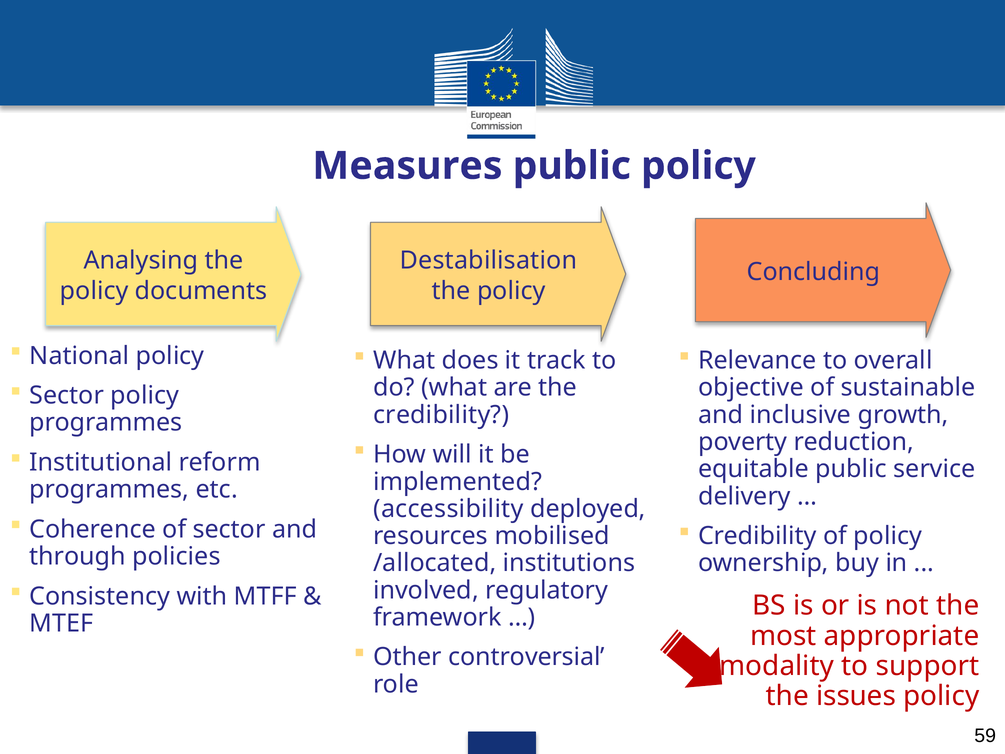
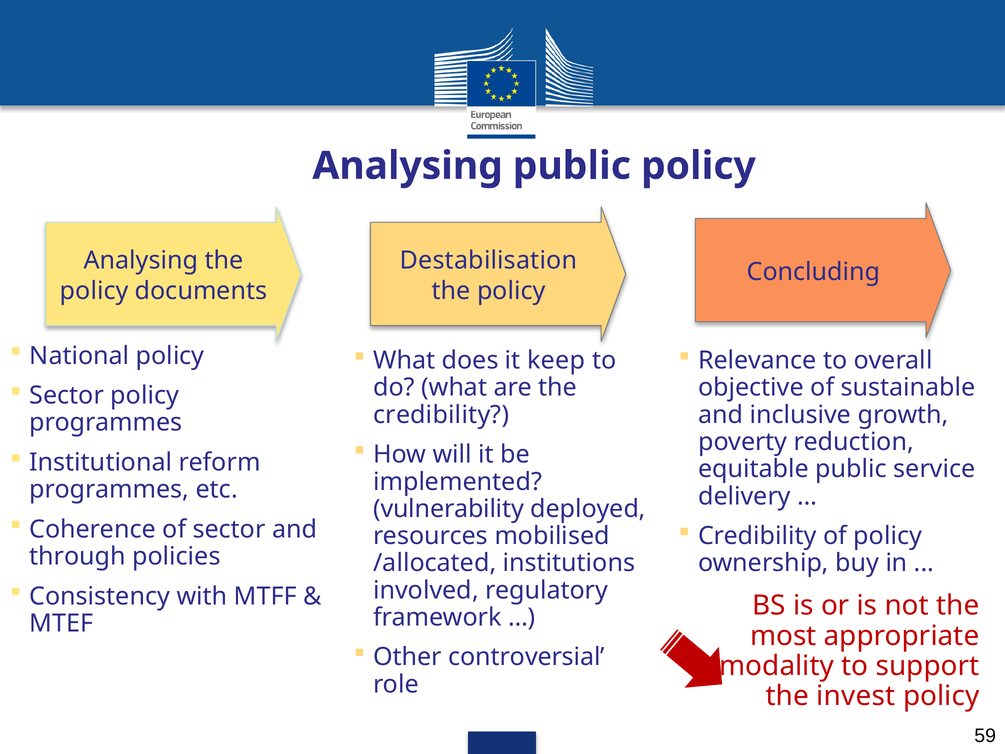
Measures at (407, 166): Measures -> Analysing
track: track -> keep
accessibility: accessibility -> vulnerability
issues: issues -> invest
